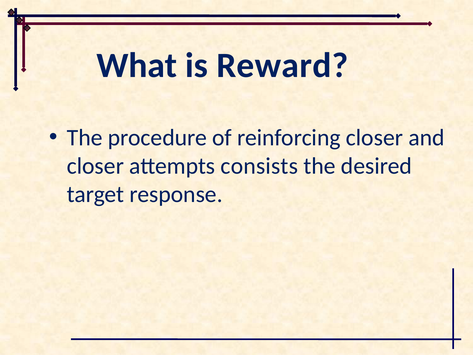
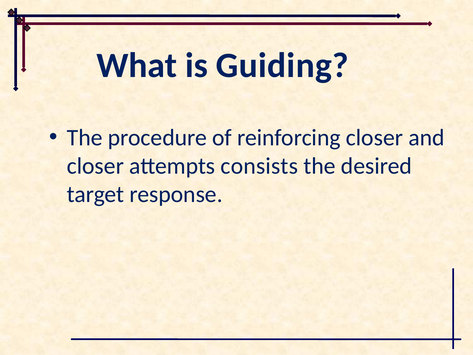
Reward: Reward -> Guiding
